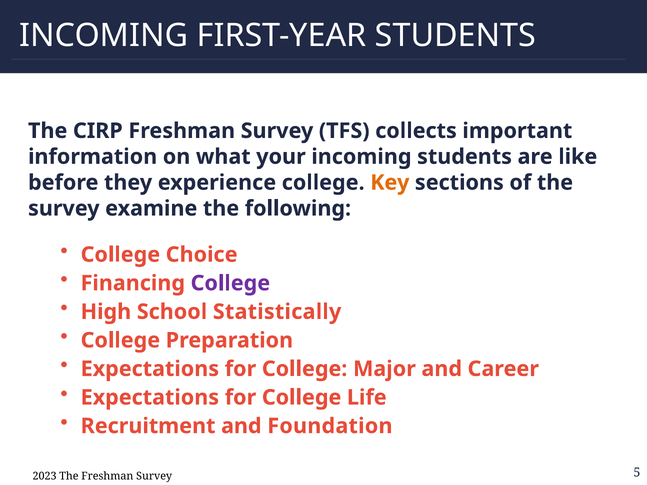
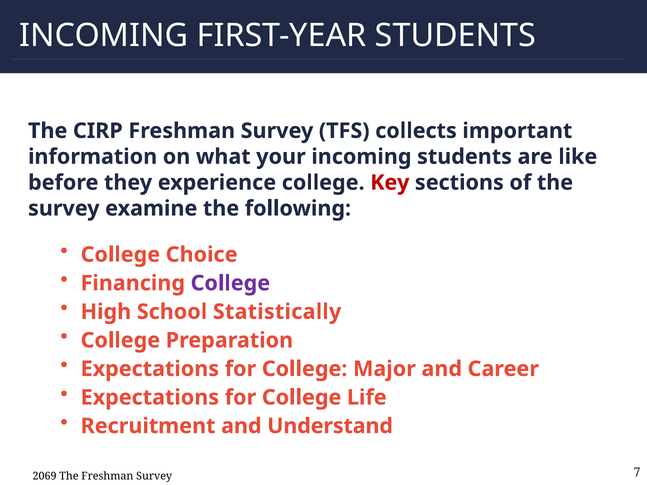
Key colour: orange -> red
Foundation: Foundation -> Understand
2023: 2023 -> 2069
5: 5 -> 7
